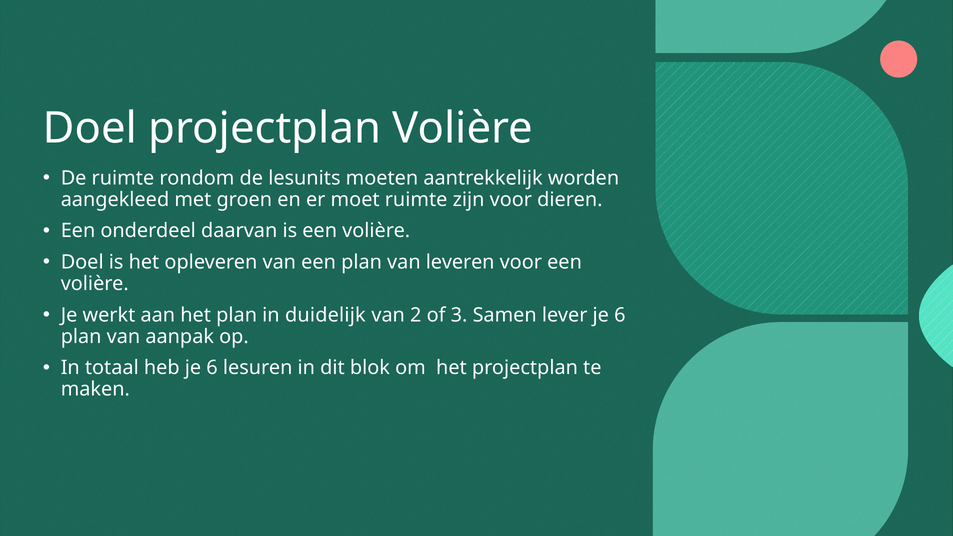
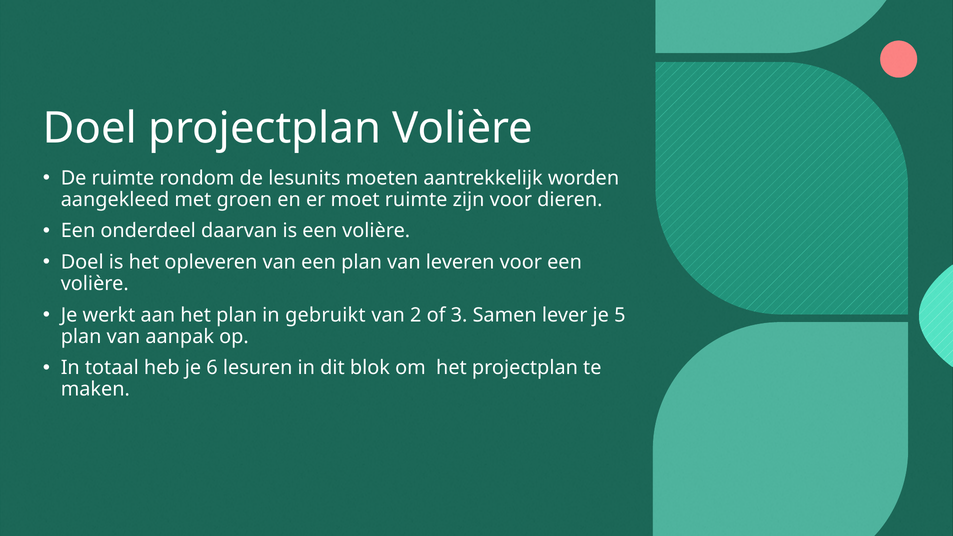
duidelijk: duidelijk -> gebruikt
lever je 6: 6 -> 5
